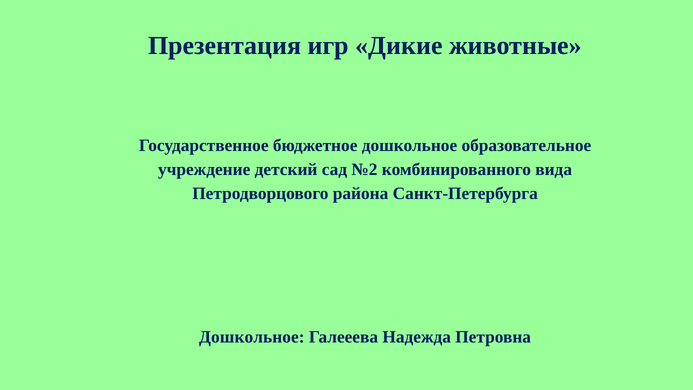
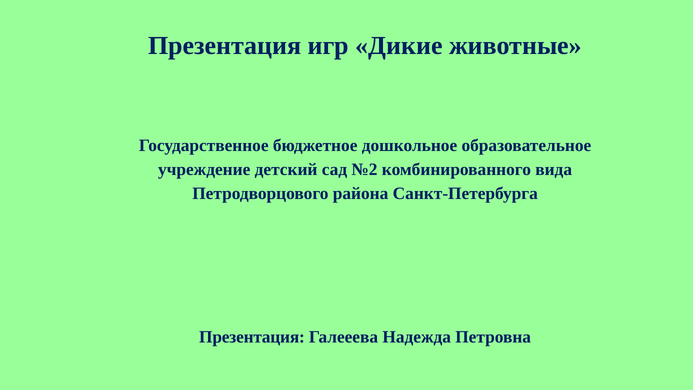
Дошкольное at (252, 337): Дошкольное -> Презентация
